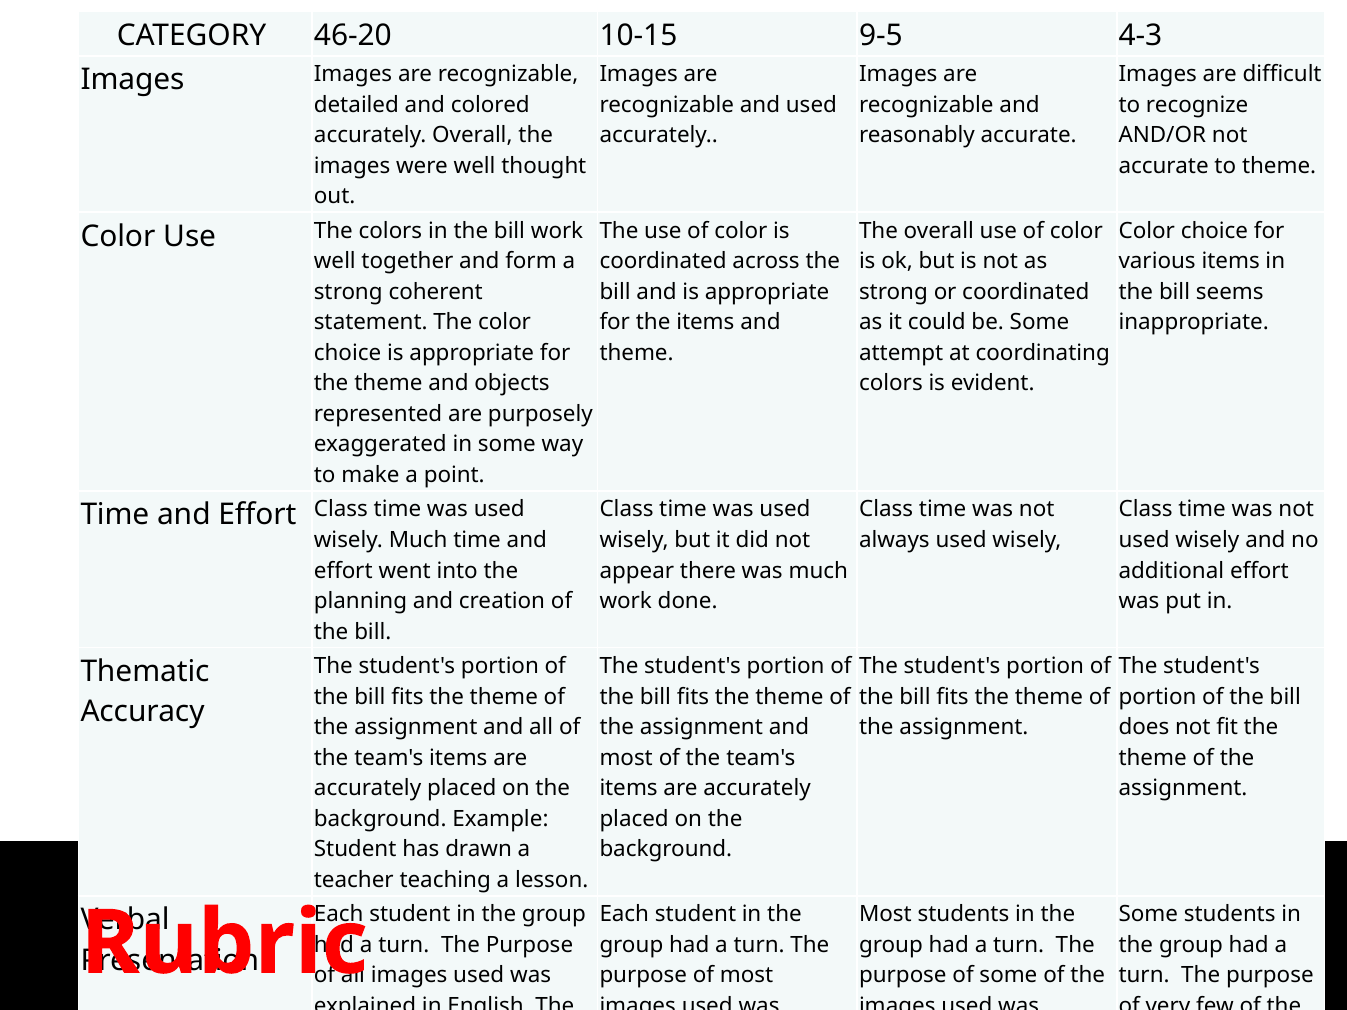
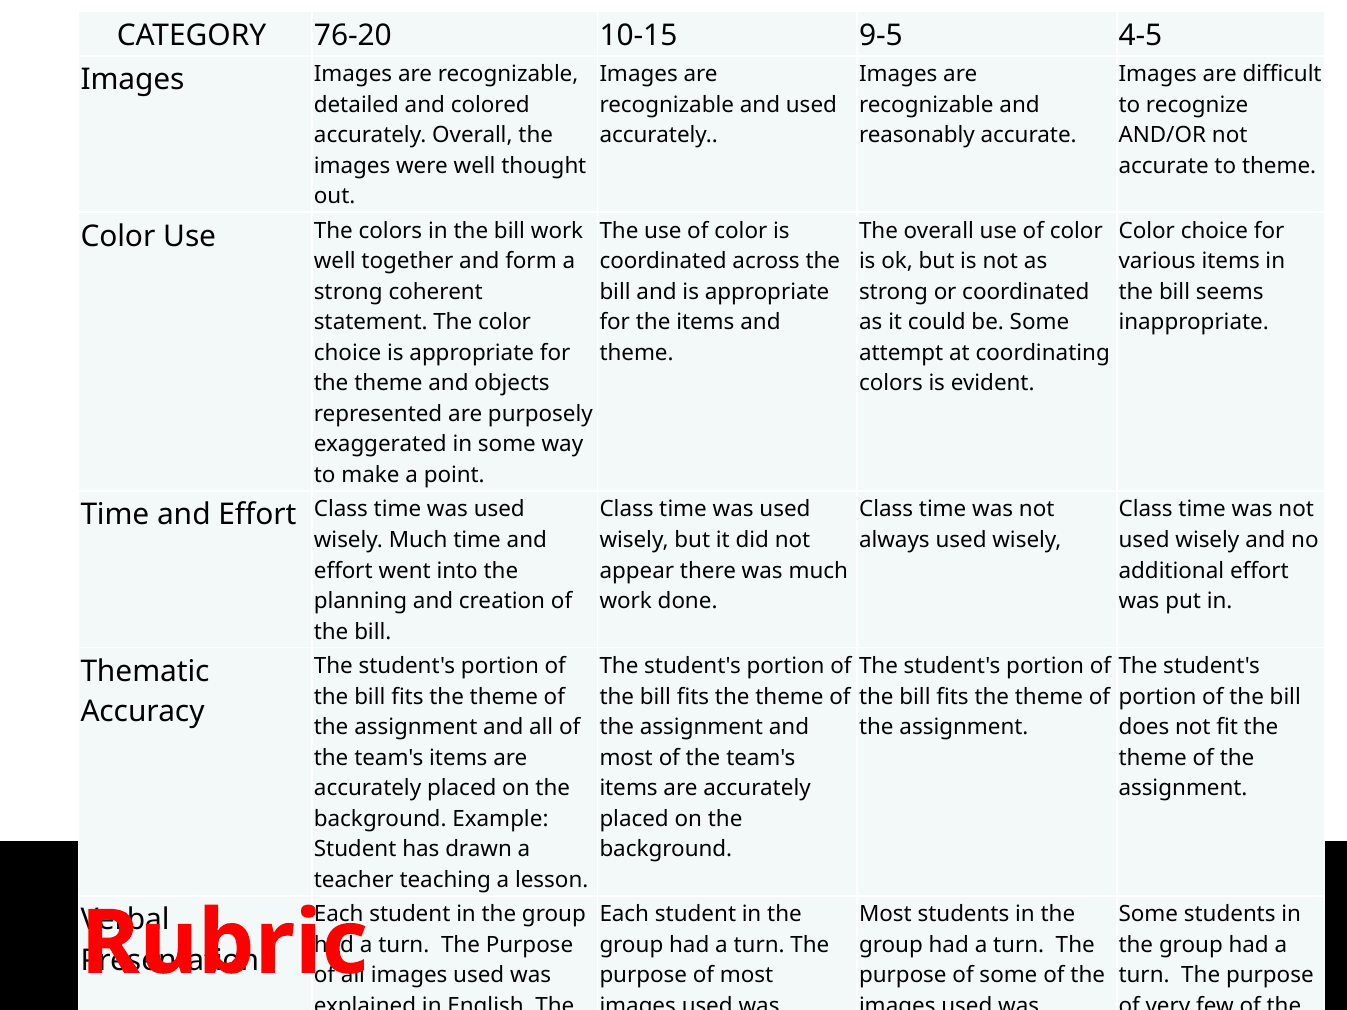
46-20: 46-20 -> 76-20
4-3: 4-3 -> 4-5
